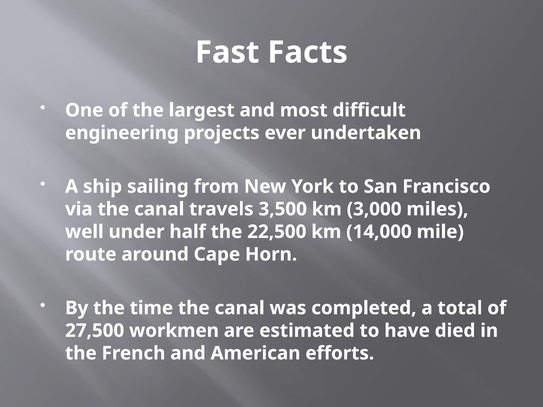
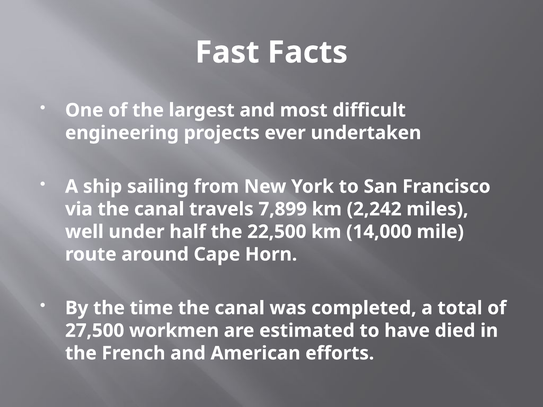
3,500: 3,500 -> 7,899
3,000: 3,000 -> 2,242
